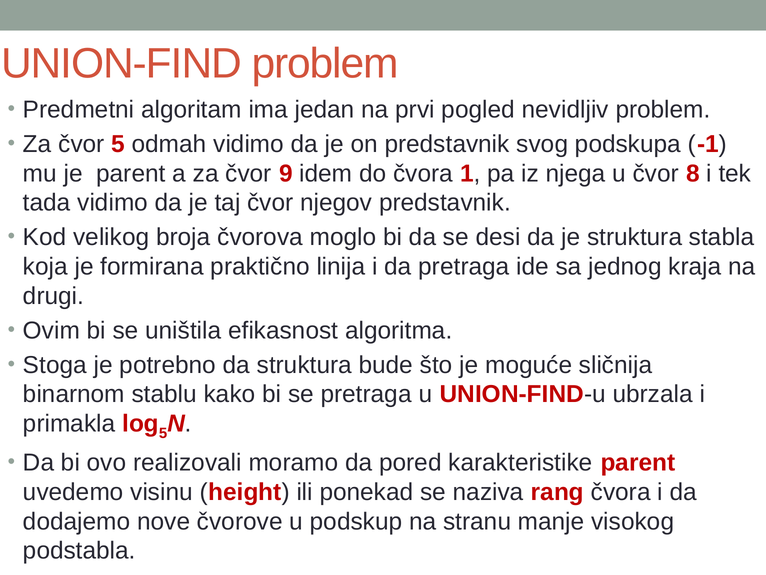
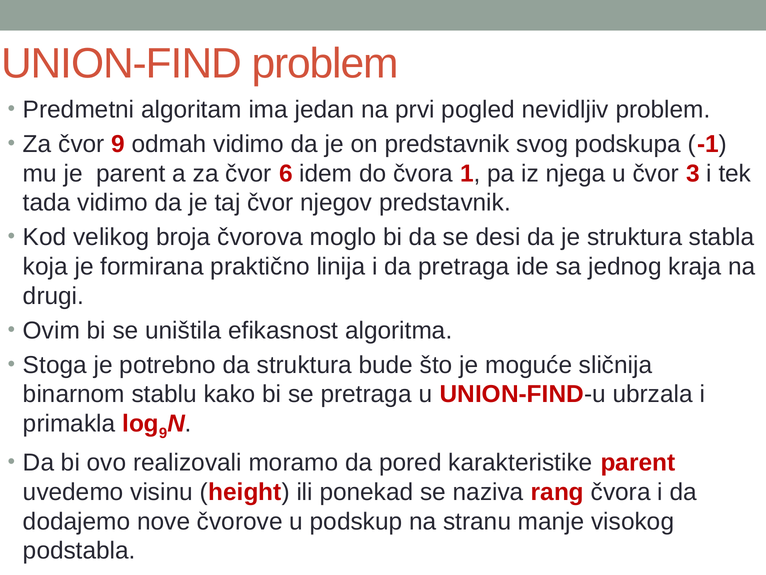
čvor 5: 5 -> 9
9: 9 -> 6
8: 8 -> 3
5 at (163, 433): 5 -> 9
